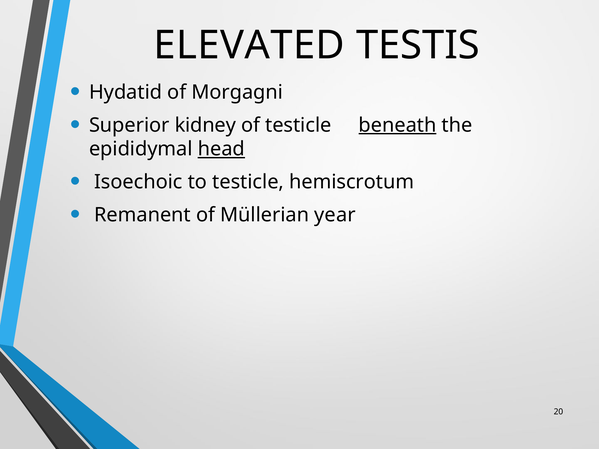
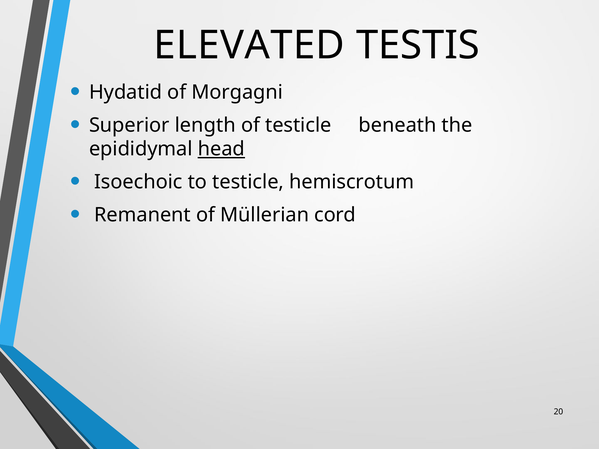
kidney: kidney -> length
beneath underline: present -> none
year: year -> cord
